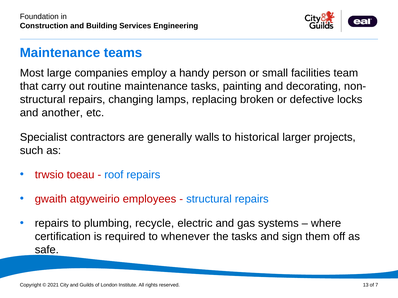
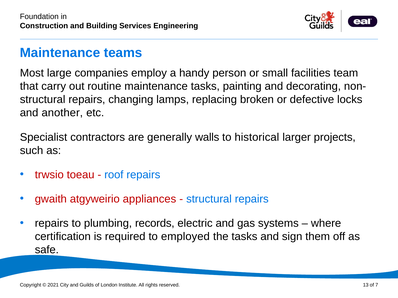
employees: employees -> appliances
recycle: recycle -> records
whenever: whenever -> employed
